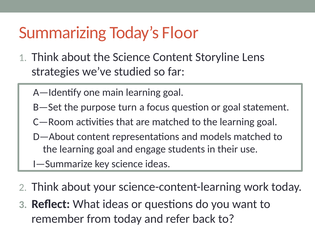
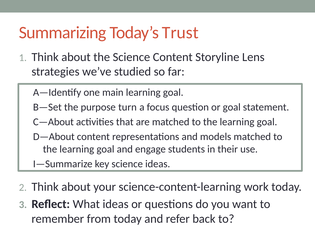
Floor: Floor -> Trust
C—Room: C—Room -> C—About
